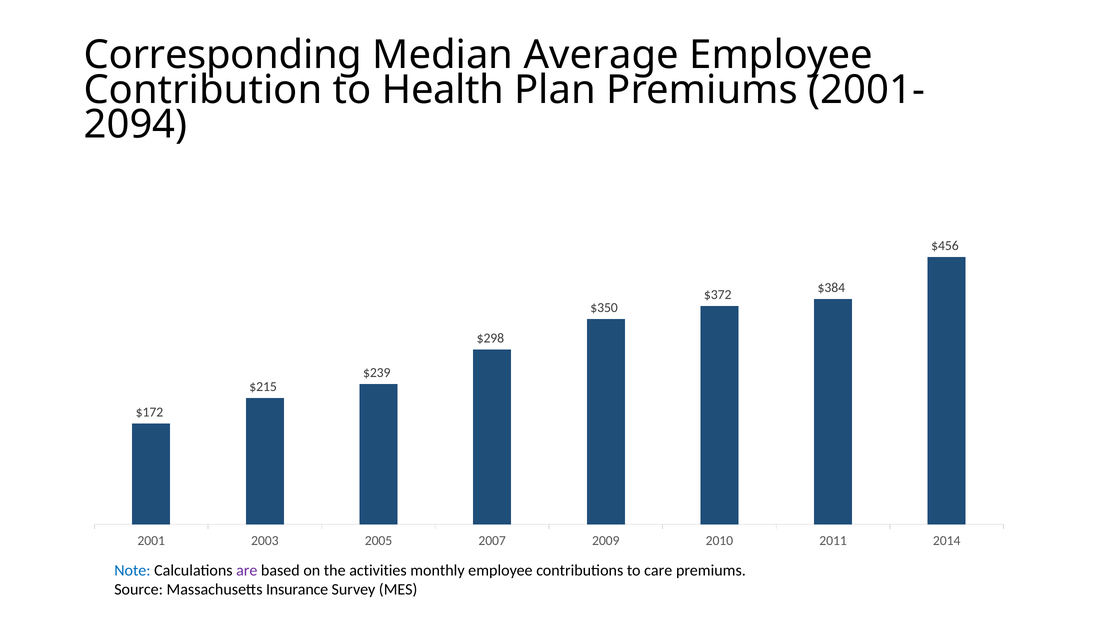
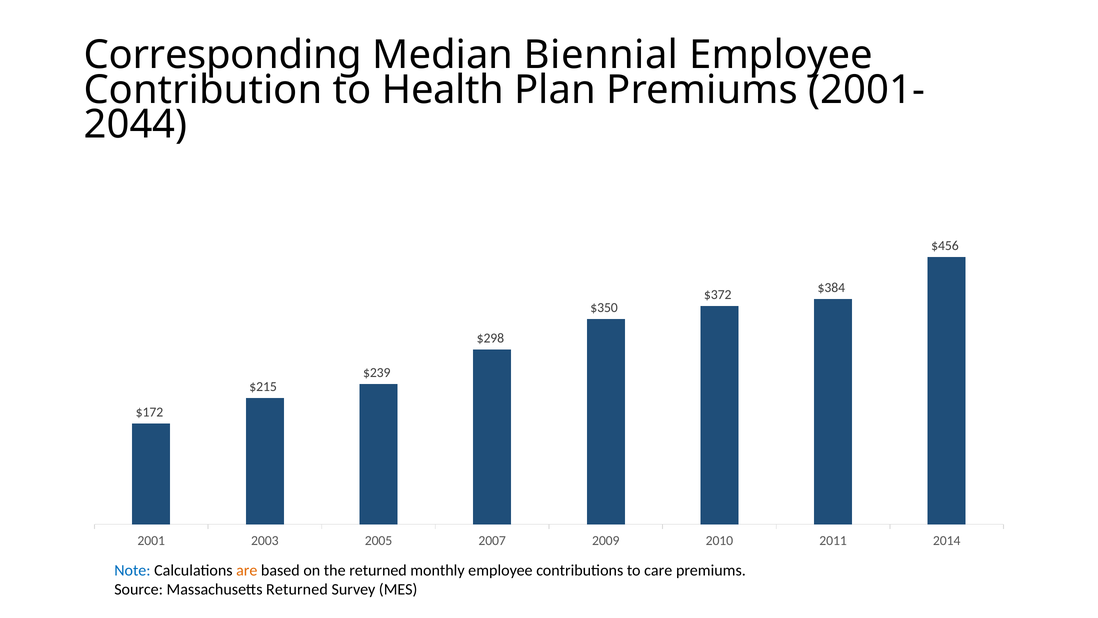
Average: Average -> Biennial
2094: 2094 -> 2044
are colour: purple -> orange
the activities: activities -> returned
Massachusetts Insurance: Insurance -> Returned
